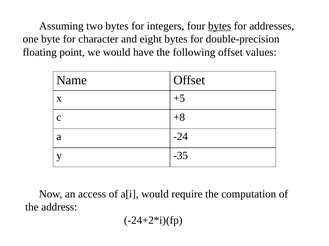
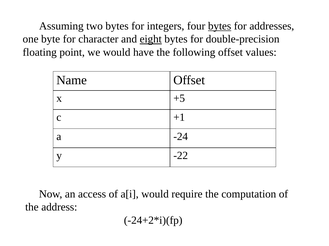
eight underline: none -> present
+8: +8 -> +1
-35: -35 -> -22
